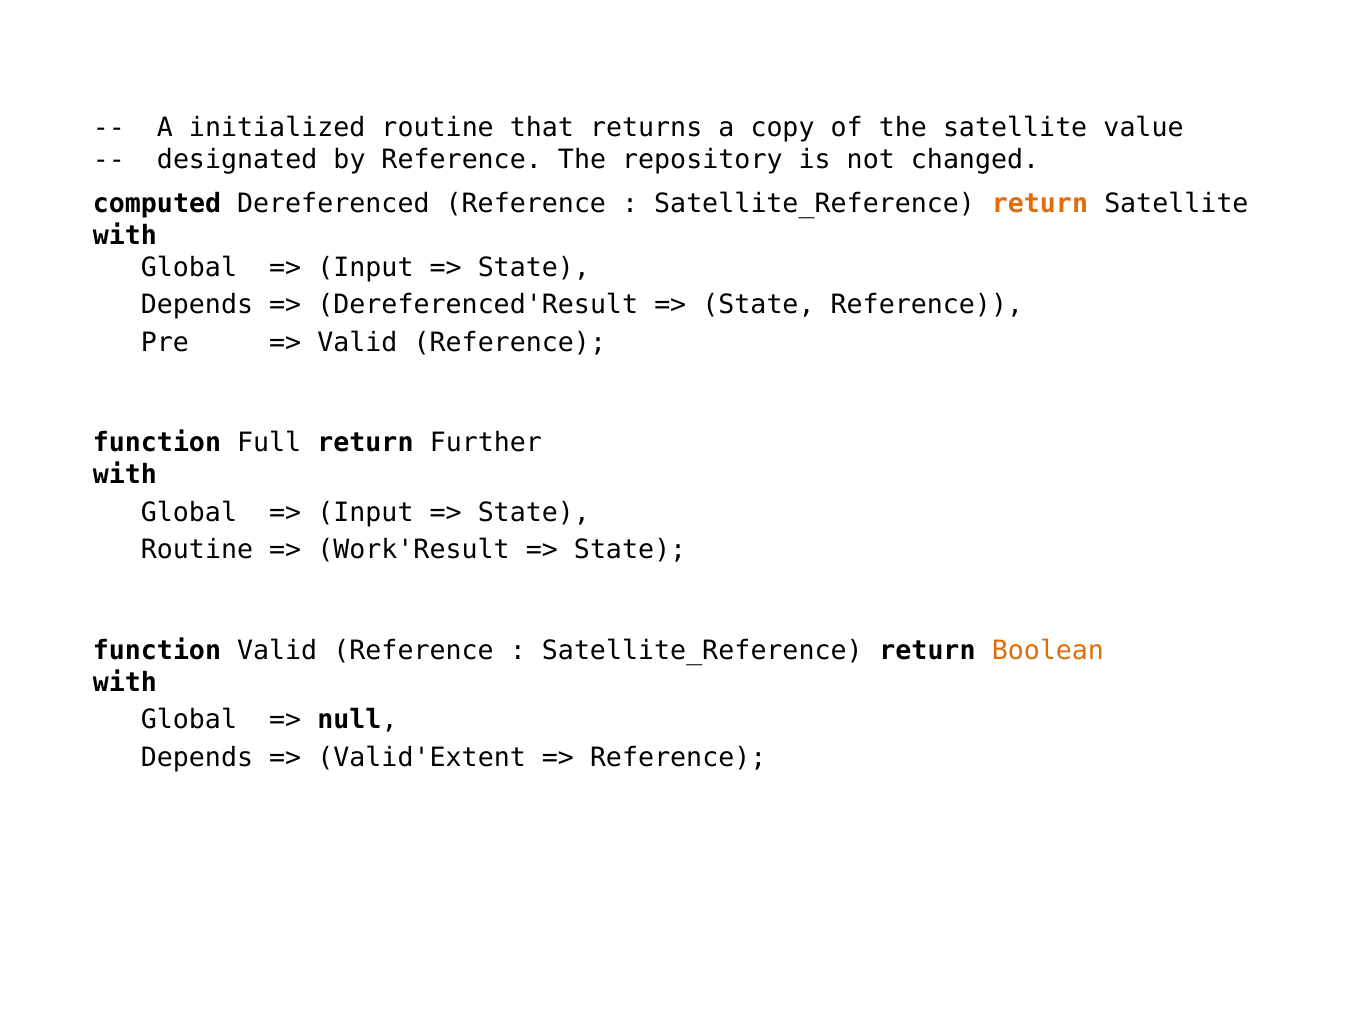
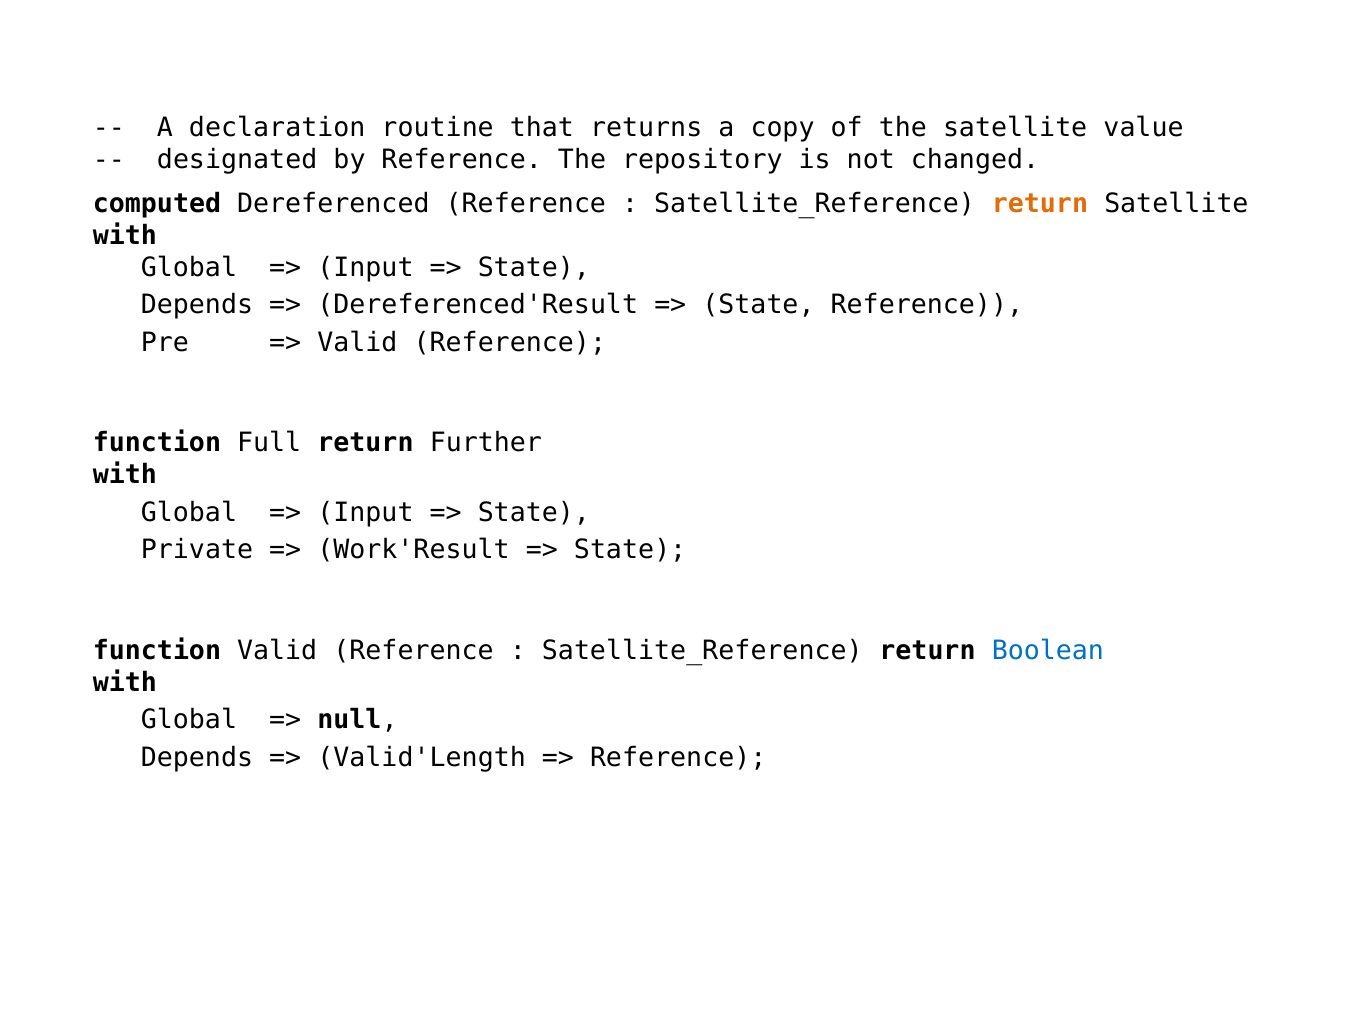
initialized: initialized -> declaration
Routine at (197, 550): Routine -> Private
Boolean colour: orange -> blue
Valid'Extent: Valid'Extent -> Valid'Length
